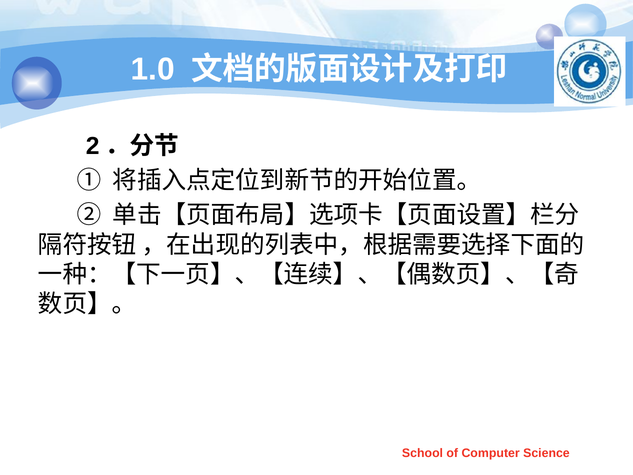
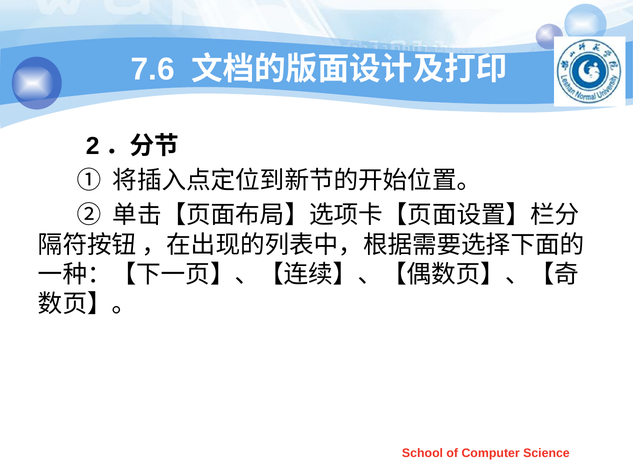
1.0: 1.0 -> 7.6
